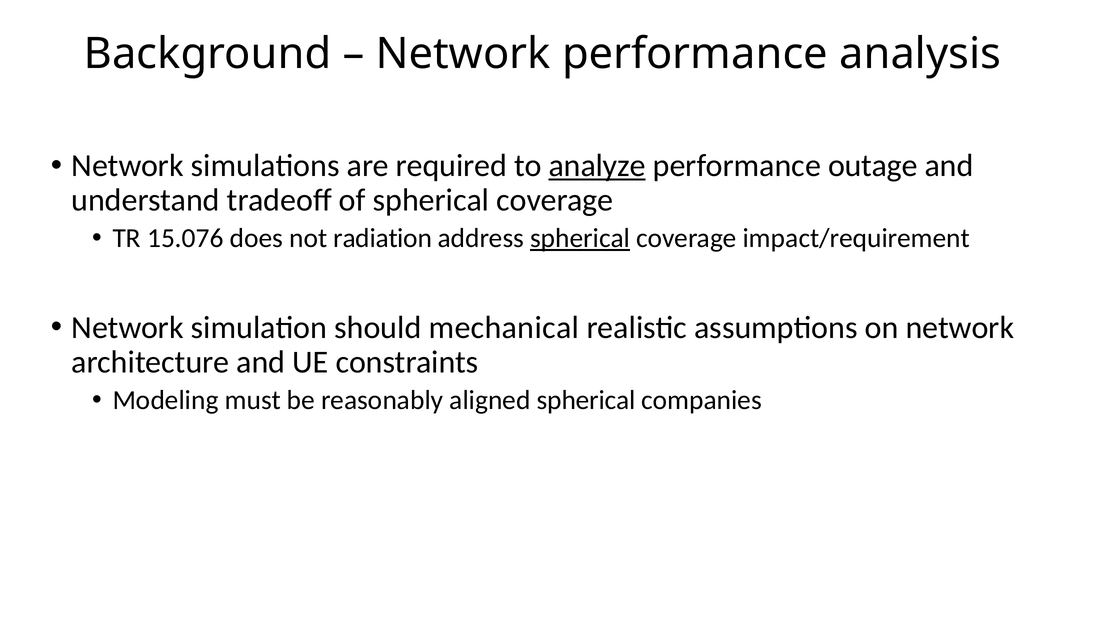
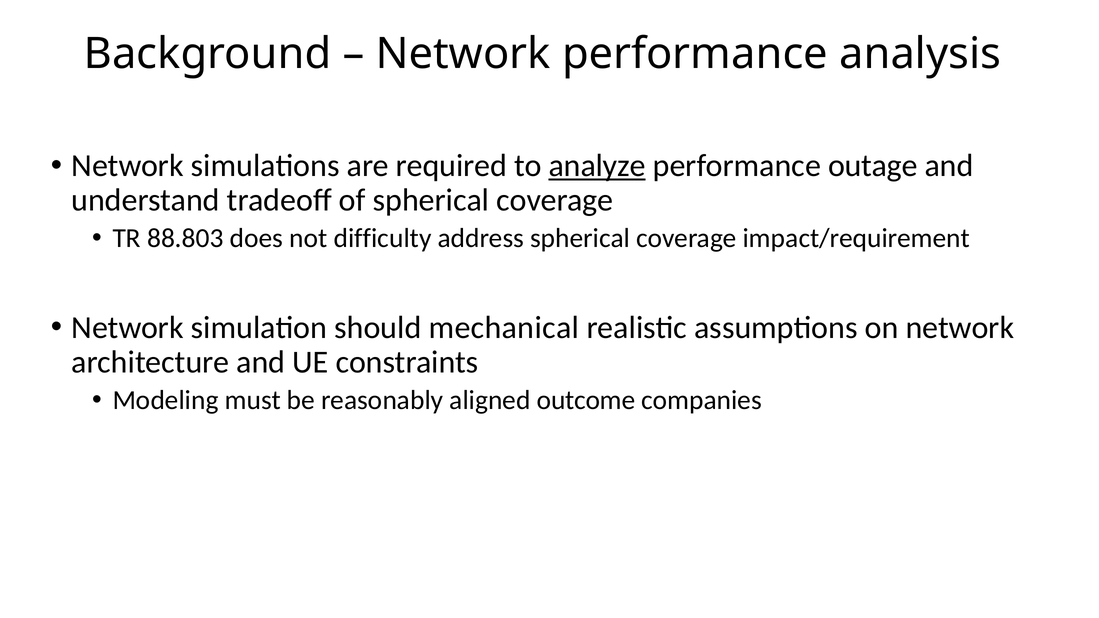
15.076: 15.076 -> 88.803
radiation: radiation -> difficulty
spherical at (580, 238) underline: present -> none
aligned spherical: spherical -> outcome
